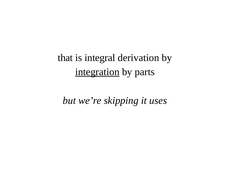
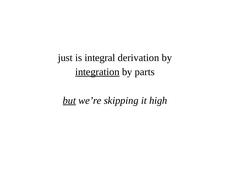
that: that -> just
but underline: none -> present
uses: uses -> high
